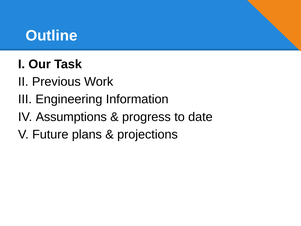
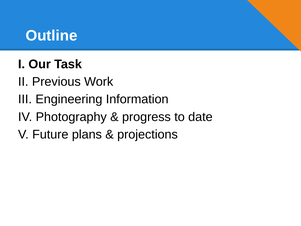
Assumptions: Assumptions -> Photography
